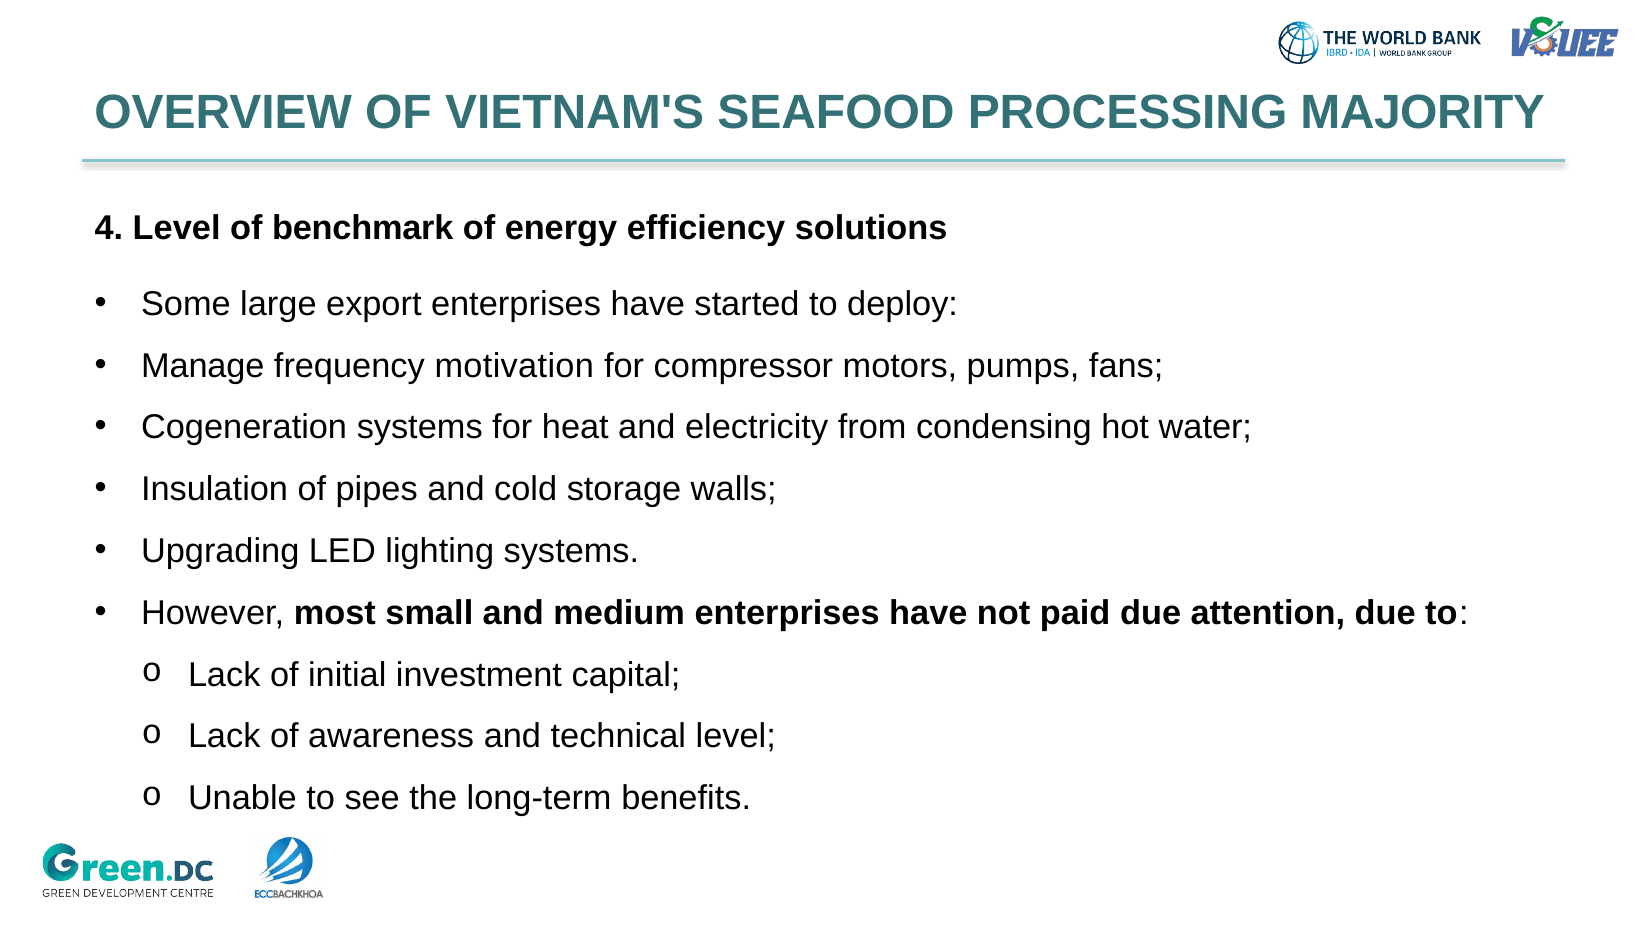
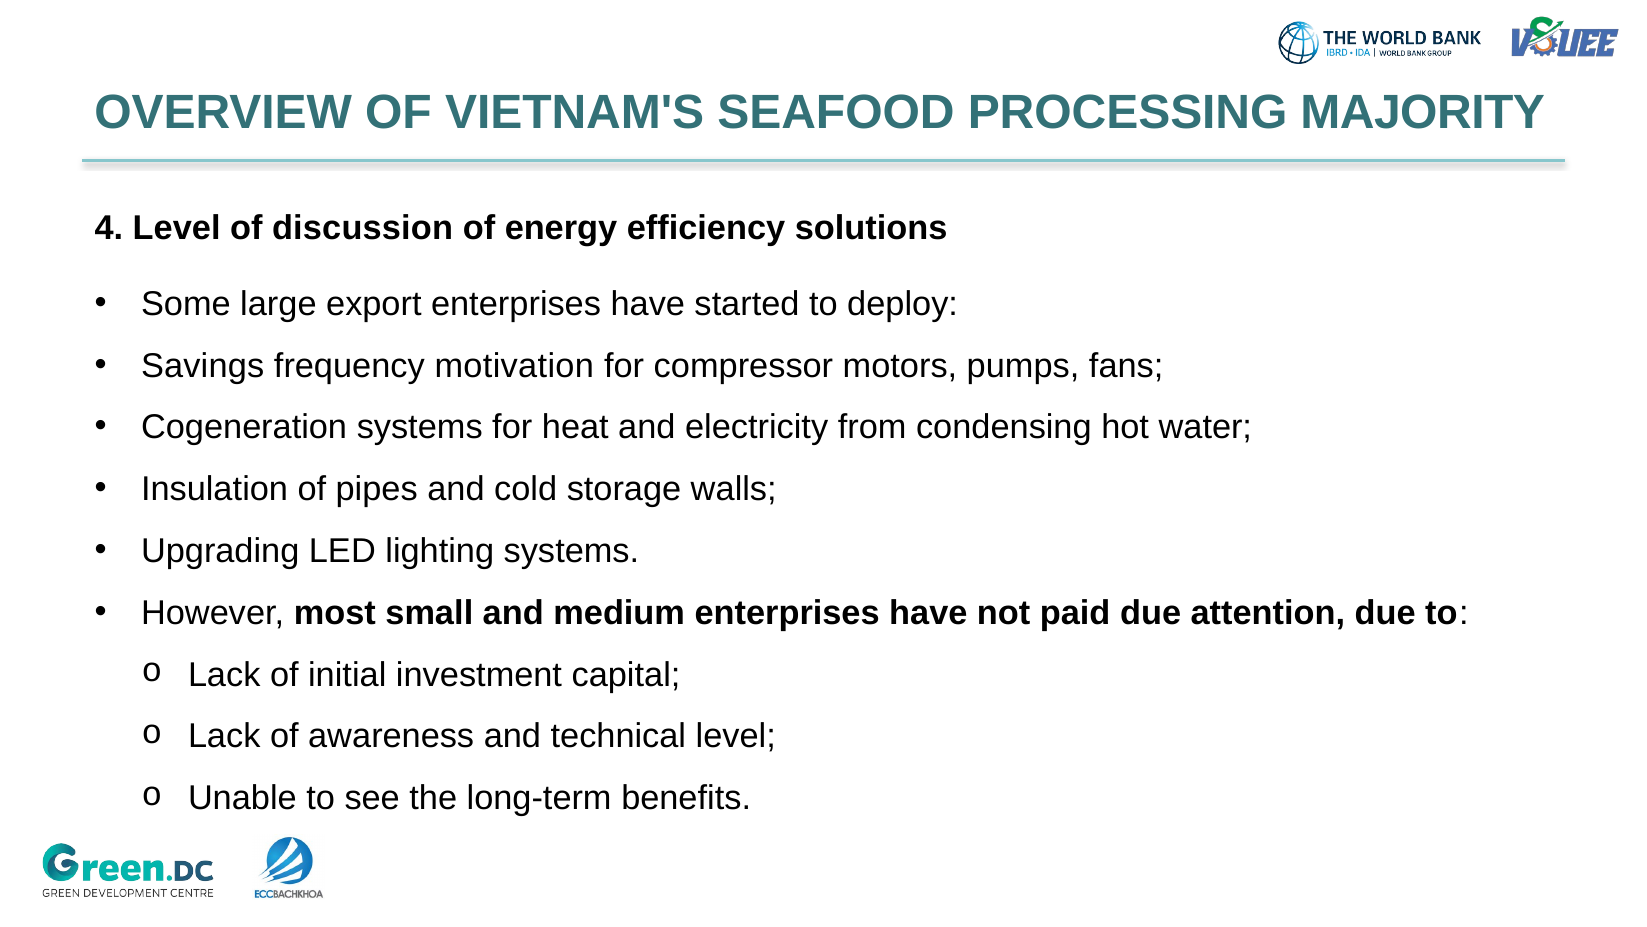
benchmark: benchmark -> discussion
Manage: Manage -> Savings
